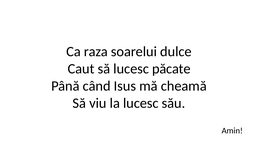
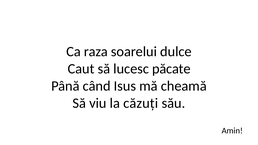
la lucesc: lucesc -> căzuți
